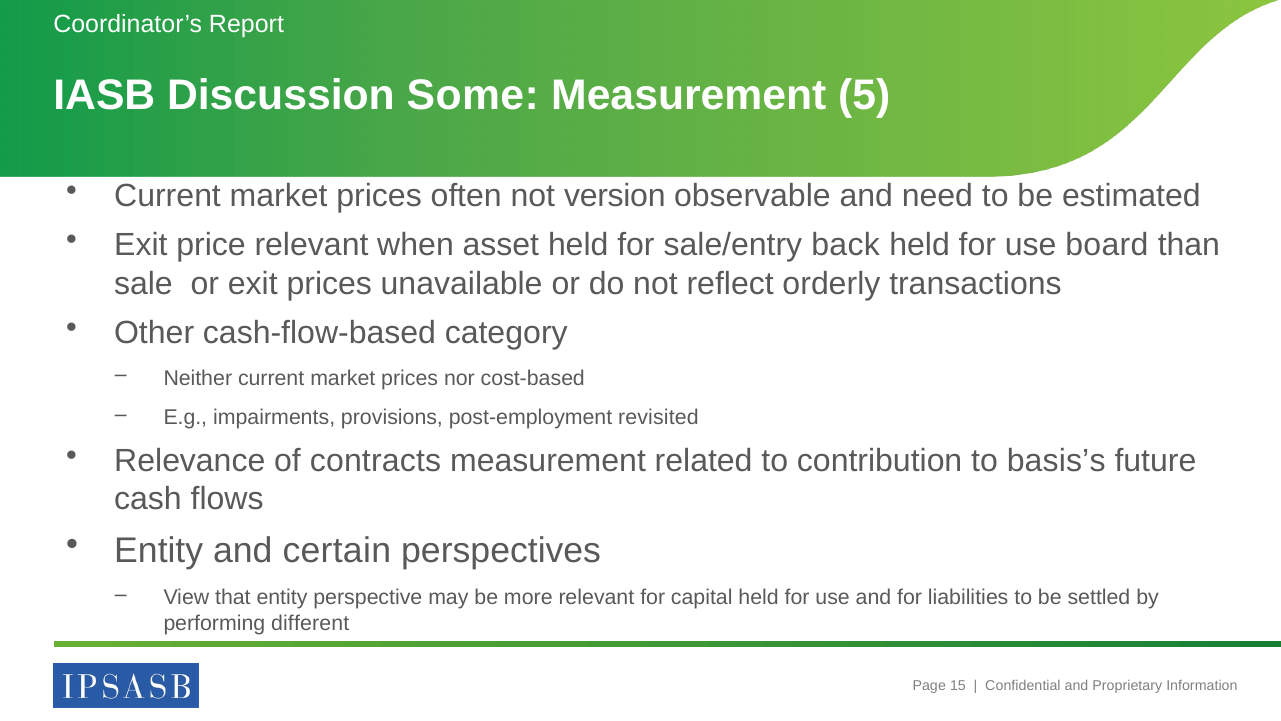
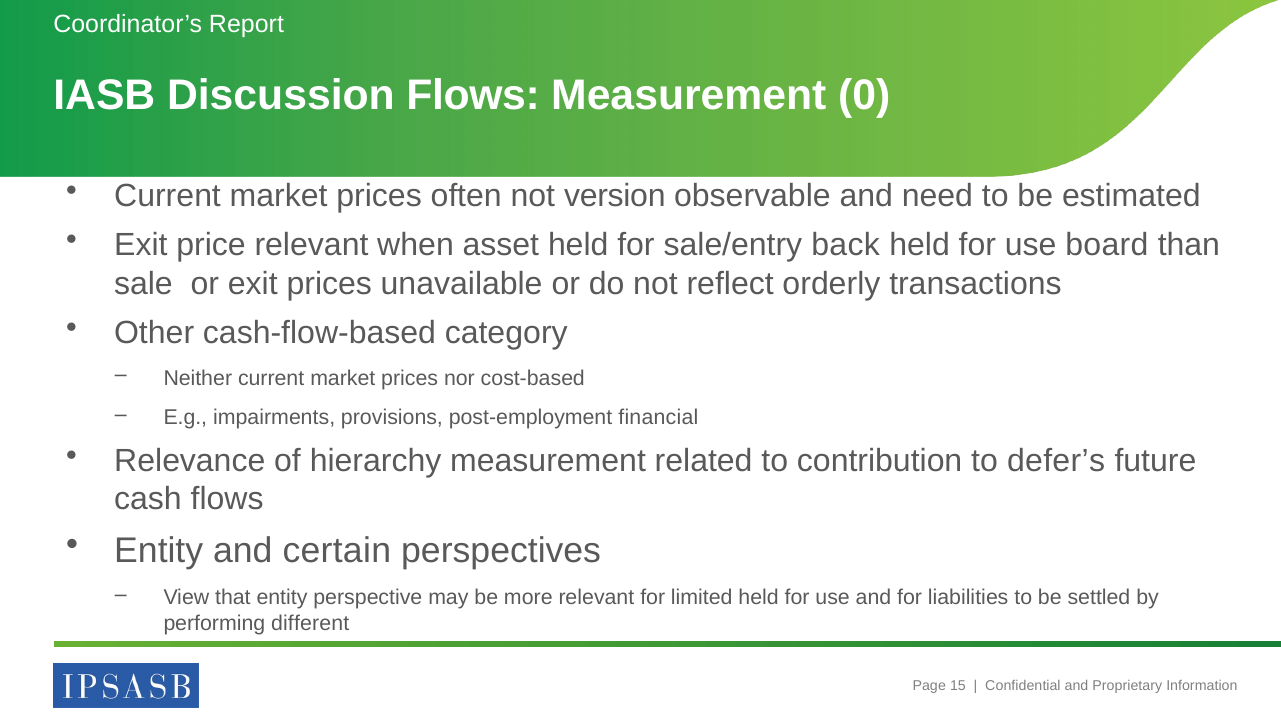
Discussion Some: Some -> Flows
5: 5 -> 0
revisited: revisited -> financial
contracts: contracts -> hierarchy
basis’s: basis’s -> defer’s
capital: capital -> limited
